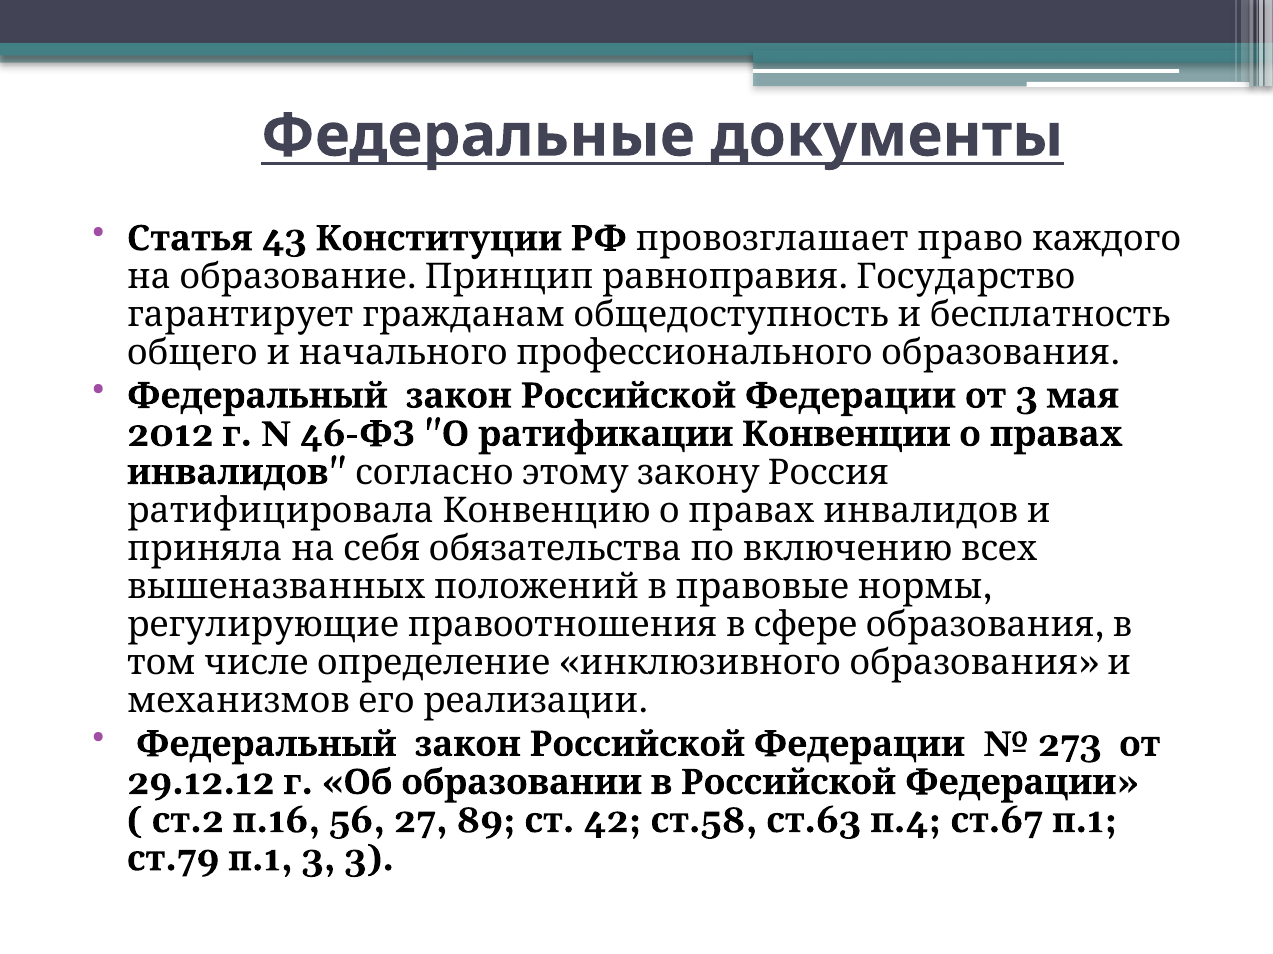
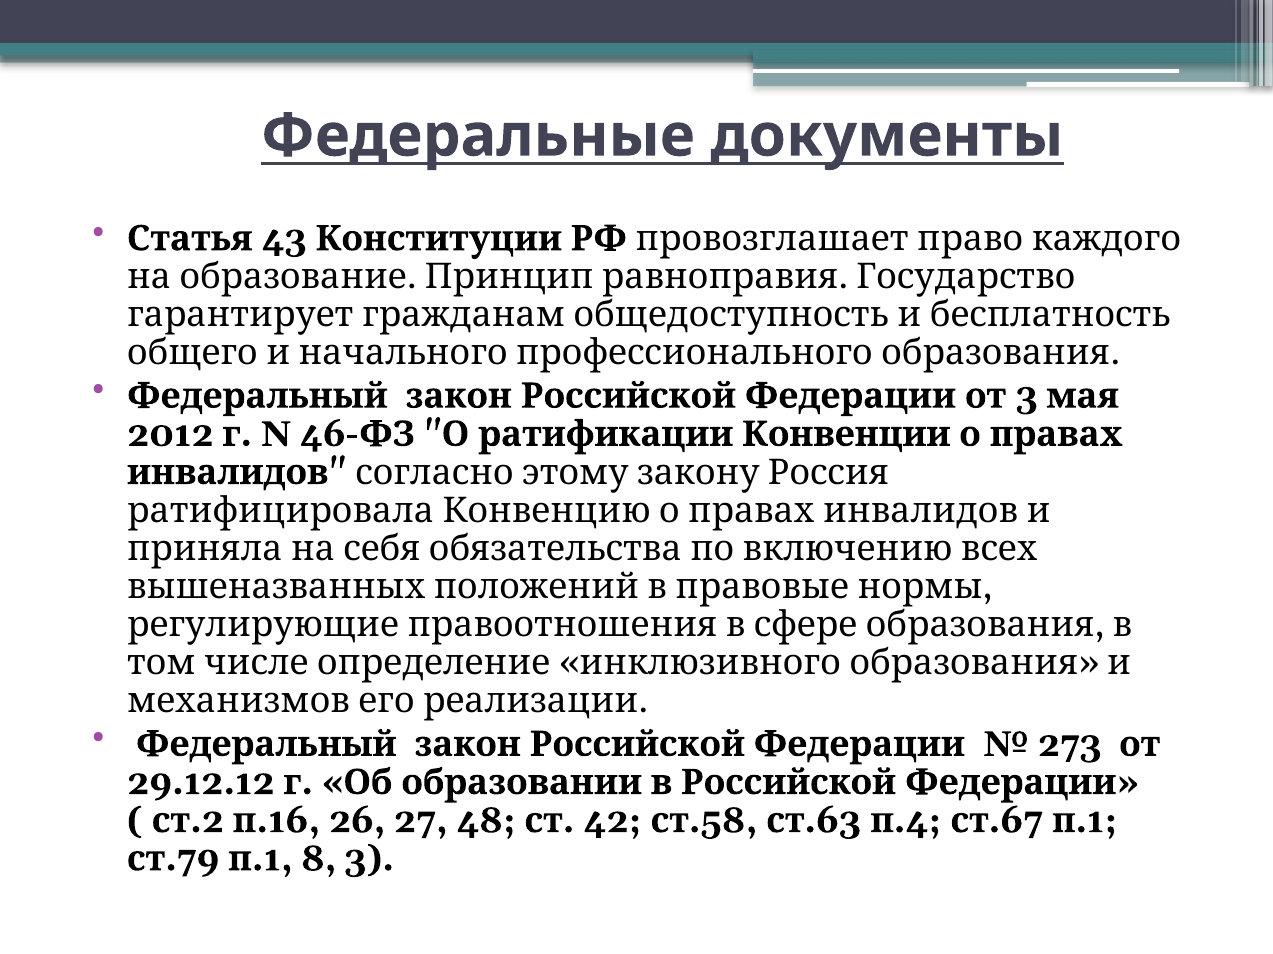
56: 56 -> 26
89: 89 -> 48
3 at (318, 859): 3 -> 8
